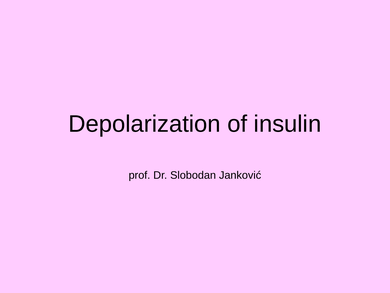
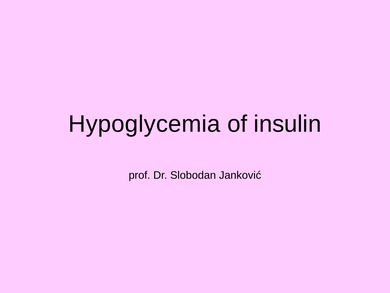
Depolarization: Depolarization -> Hypoglycemia
